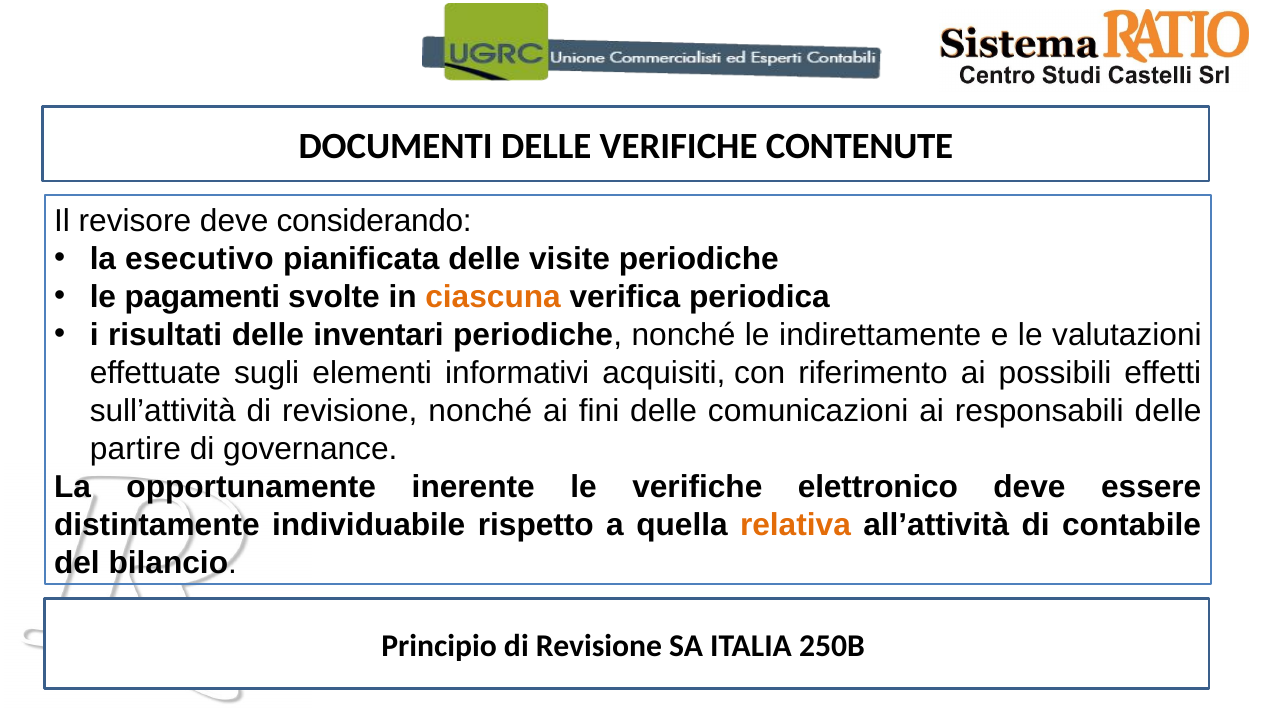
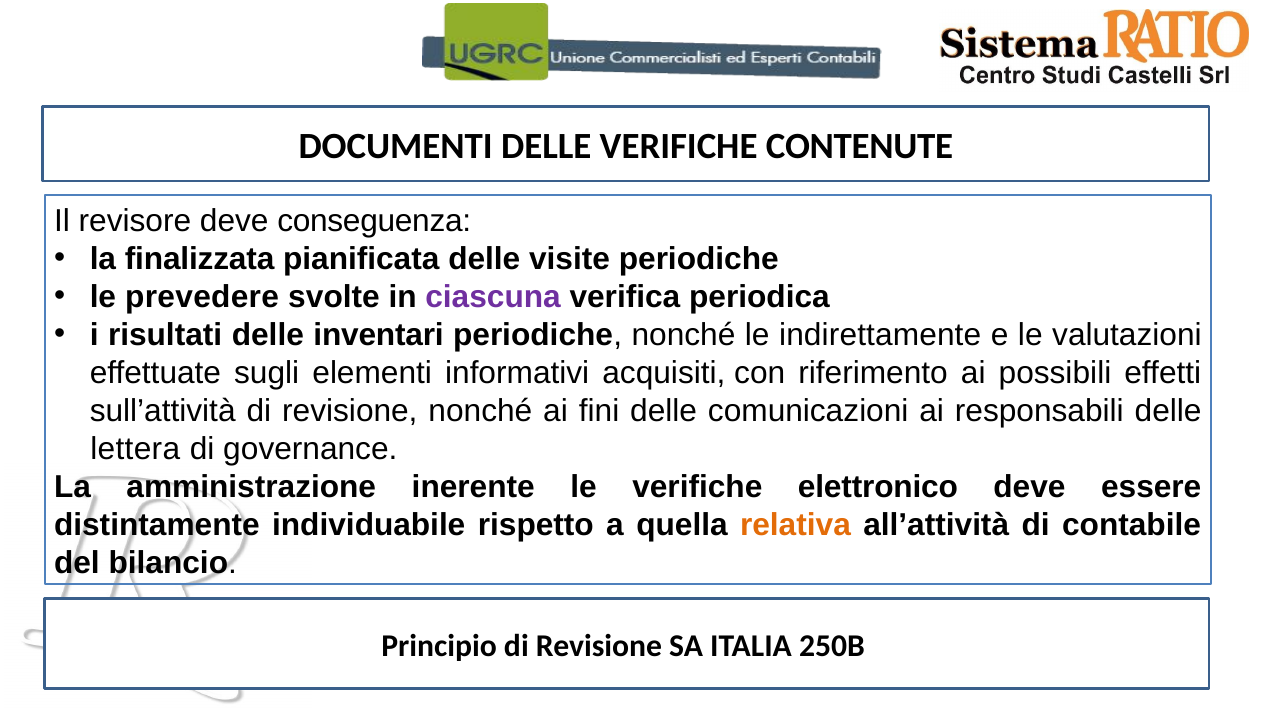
considerando: considerando -> conseguenza
esecutivo: esecutivo -> finalizzata
pagamenti: pagamenti -> prevedere
ciascuna colour: orange -> purple
partire: partire -> lettera
opportunamente: opportunamente -> amministrazione
